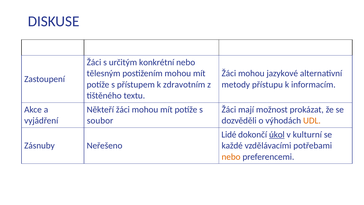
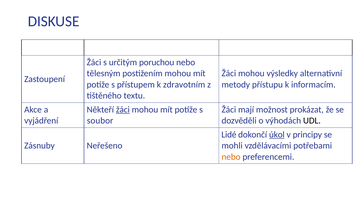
konkrétní: konkrétní -> poruchou
jazykové: jazykové -> výsledky
žáci at (123, 109) underline: none -> present
UDL at (312, 121) colour: orange -> black
kulturní: kulturní -> principy
každé: každé -> mohli
